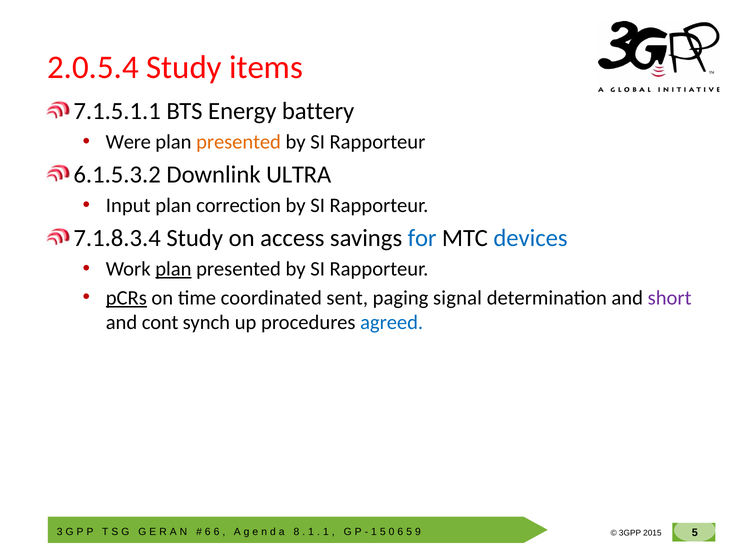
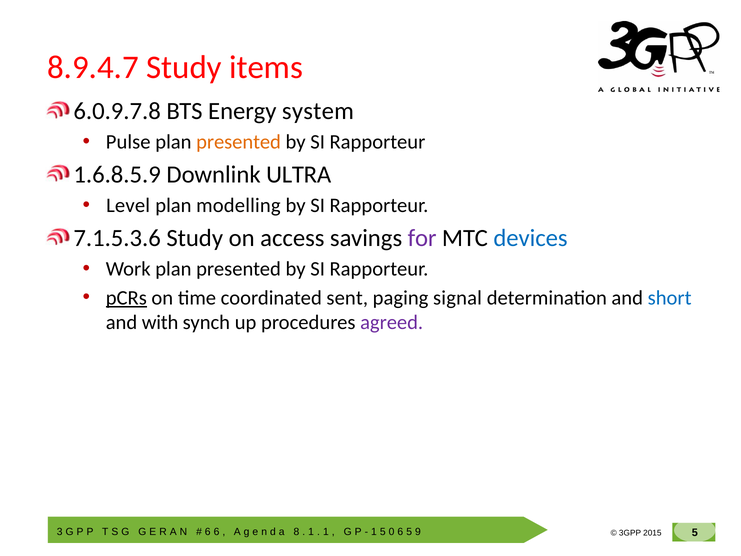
2.0.5.4: 2.0.5.4 -> 8.9.4.7
7.1.5.1.1: 7.1.5.1.1 -> 6.0.9.7.8
battery: battery -> system
Were: Were -> Pulse
6.1.5.3.2: 6.1.5.3.2 -> 1.6.8.5.9
Input: Input -> Level
correction: correction -> modelling
7.1.8.3.4: 7.1.8.3.4 -> 7.1.5.3.6
for colour: blue -> purple
plan at (173, 269) underline: present -> none
short colour: purple -> blue
cont: cont -> with
agreed colour: blue -> purple
